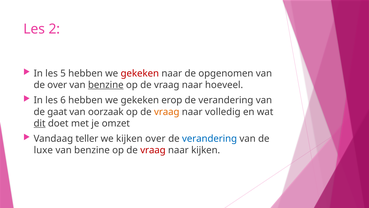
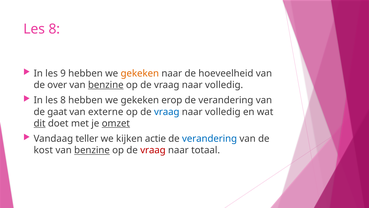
2 at (54, 29): 2 -> 8
5: 5 -> 9
gekeken at (140, 73) colour: red -> orange
opgenomen: opgenomen -> hoeveelheid
hoeveel at (224, 85): hoeveel -> volledig
In les 6: 6 -> 8
oorzaak: oorzaak -> externe
vraag at (167, 112) colour: orange -> blue
omzet underline: none -> present
kijken over: over -> actie
luxe: luxe -> kost
benzine at (92, 150) underline: none -> present
naar kijken: kijken -> totaal
